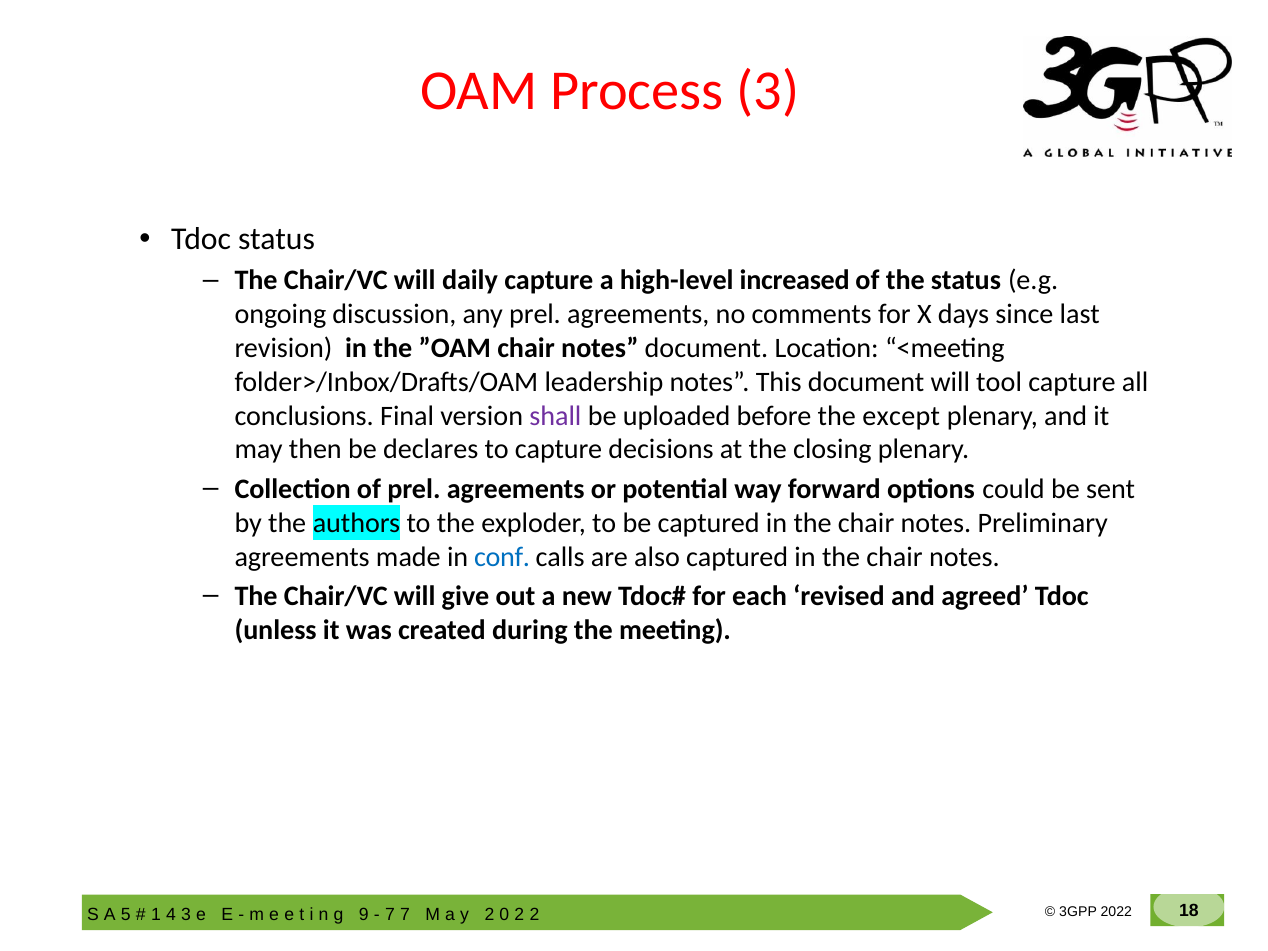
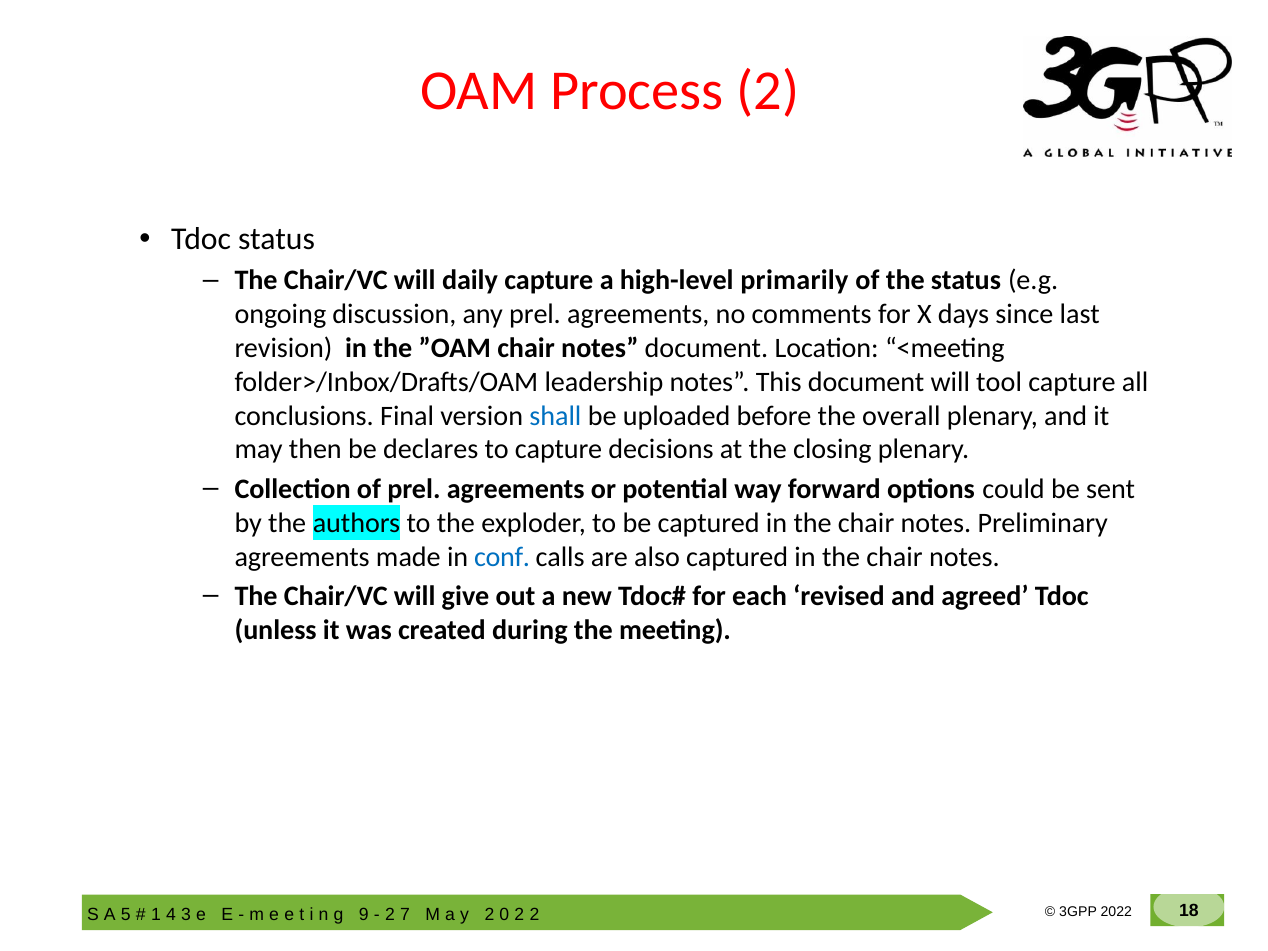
Process 3: 3 -> 2
increased: increased -> primarily
shall colour: purple -> blue
except: except -> overall
7 at (390, 914): 7 -> 2
